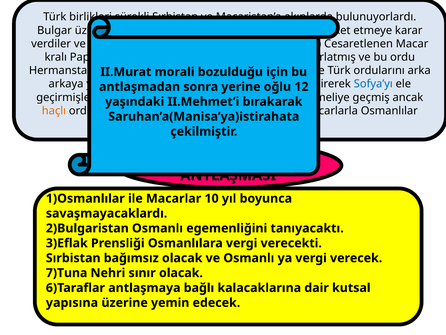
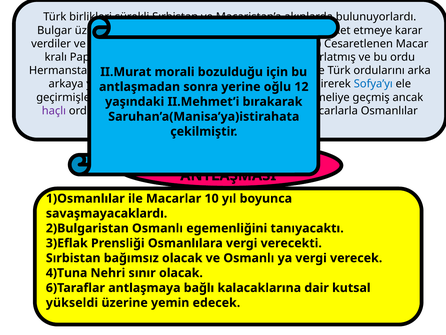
haçlı at (54, 111) colour: orange -> purple
7)Tuna: 7)Tuna -> 4)Tuna
yapısına: yapısına -> yükseldi
